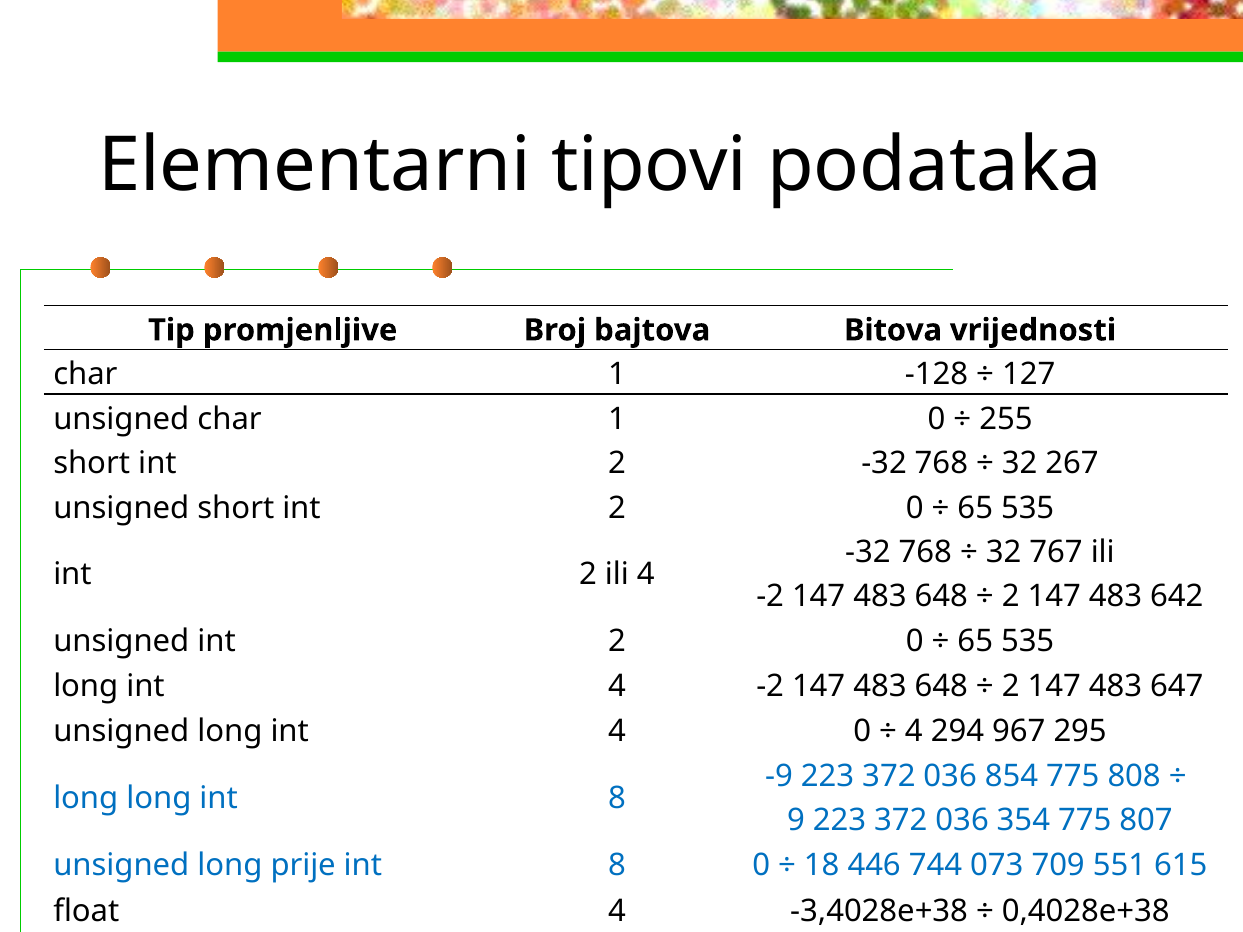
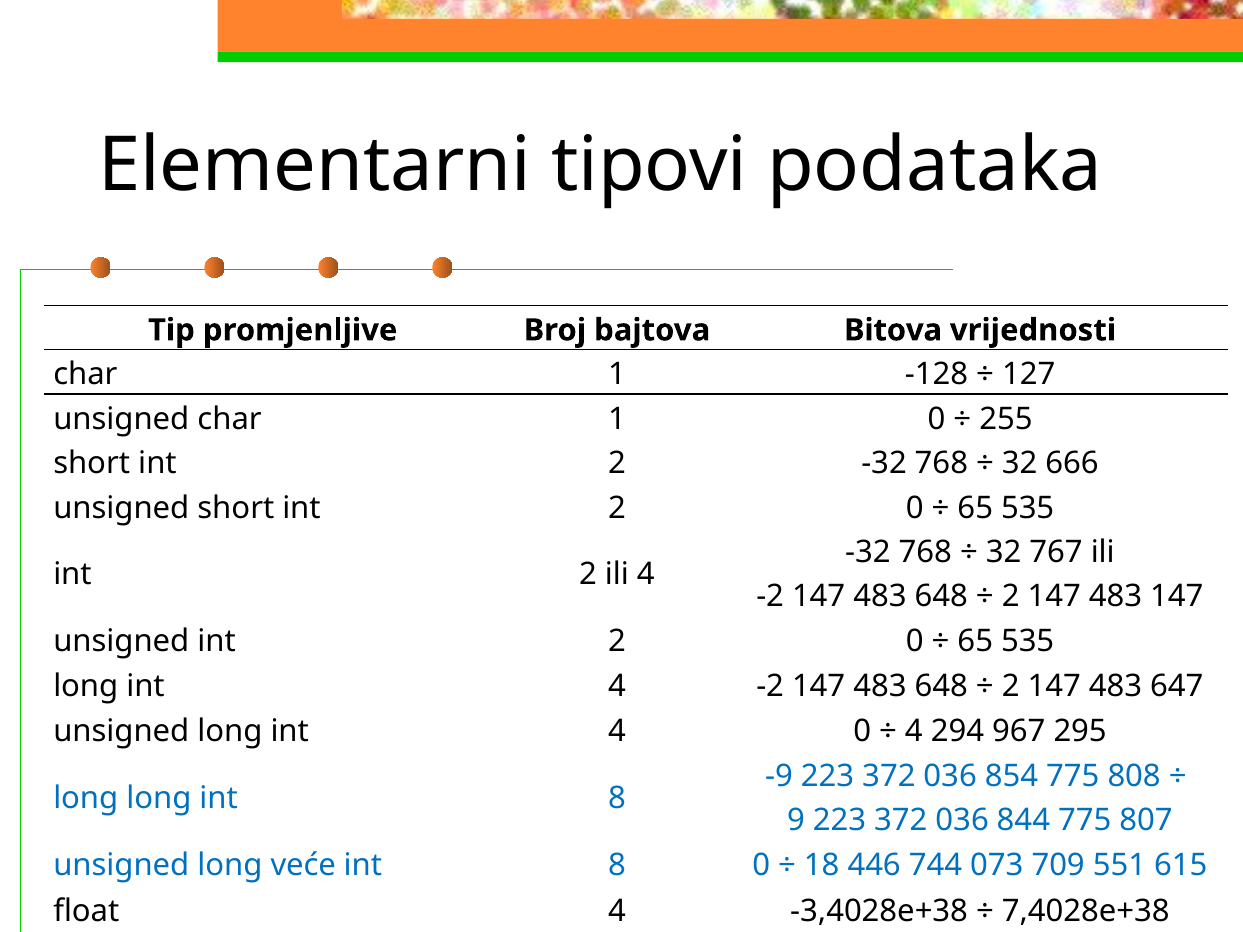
267: 267 -> 666
483 642: 642 -> 147
354: 354 -> 844
prije: prije -> veće
0,4028e+38: 0,4028e+38 -> 7,4028e+38
